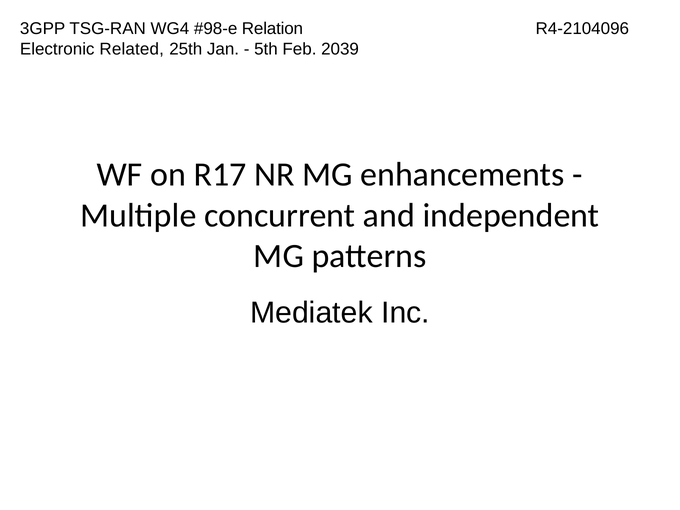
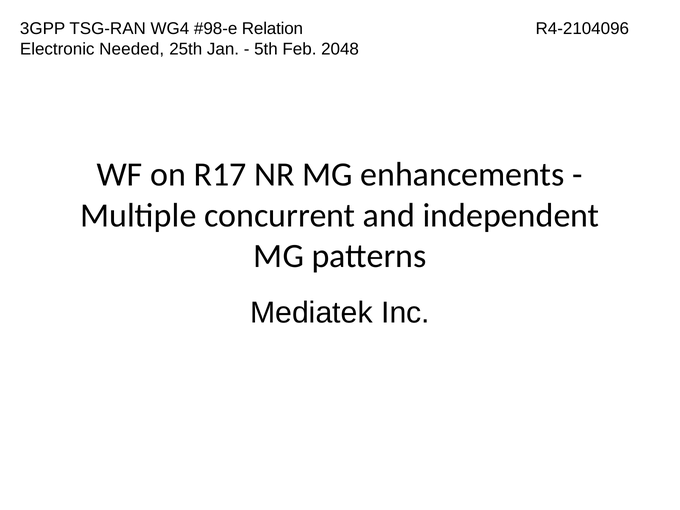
Related: Related -> Needed
2039: 2039 -> 2048
